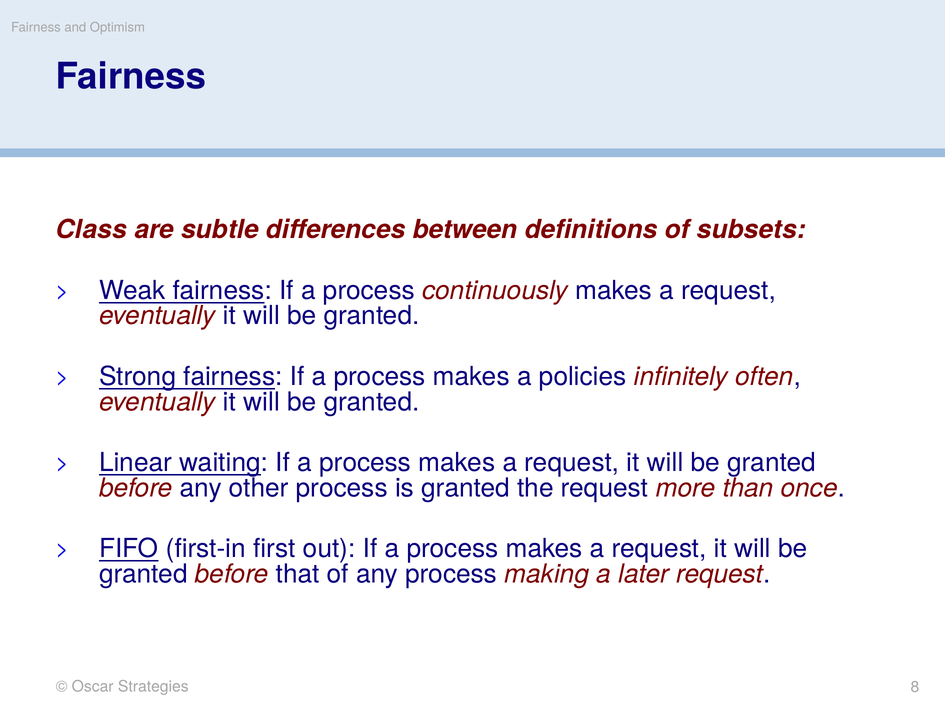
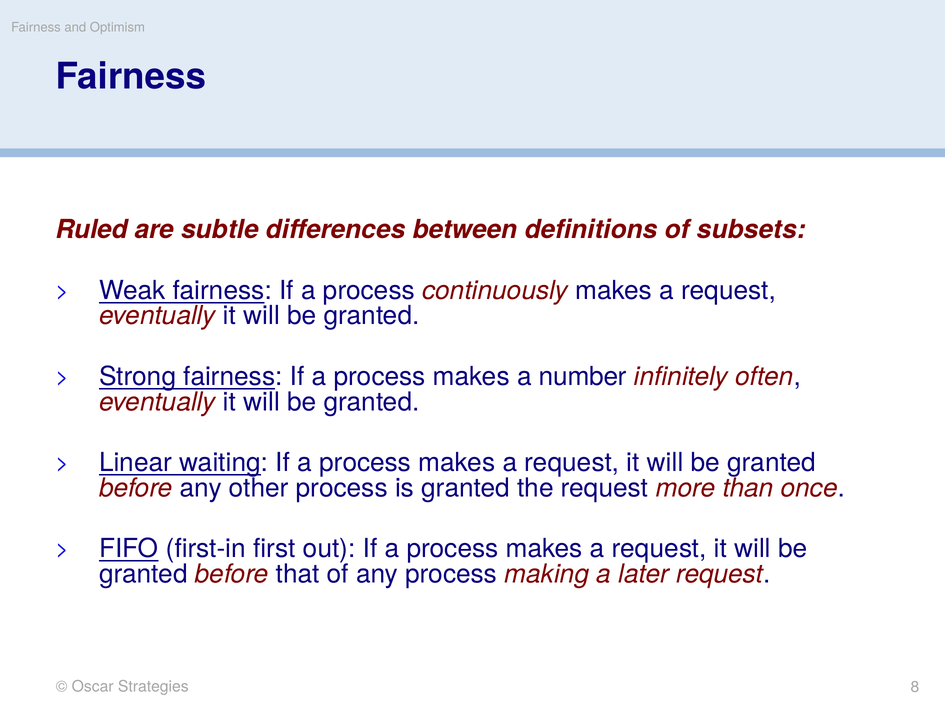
Class: Class -> Ruled
policies: policies -> number
